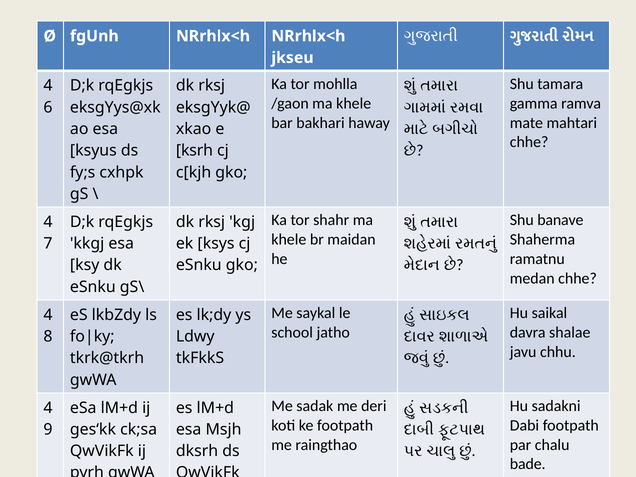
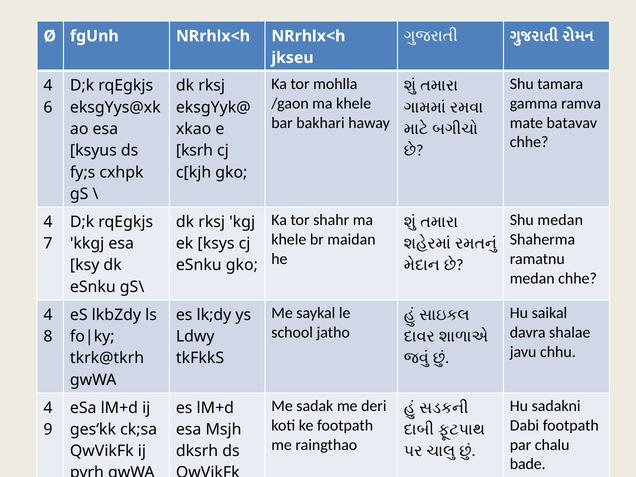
mahtari: mahtari -> batavav
Shu banave: banave -> medan
